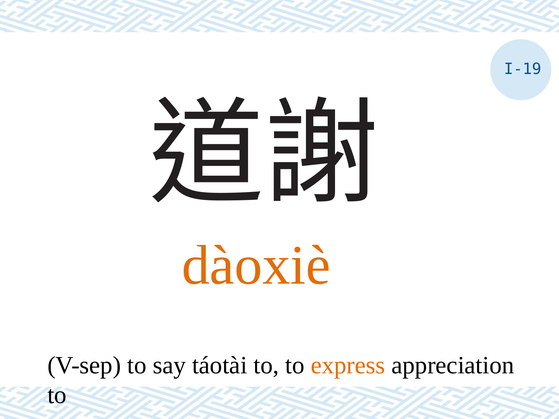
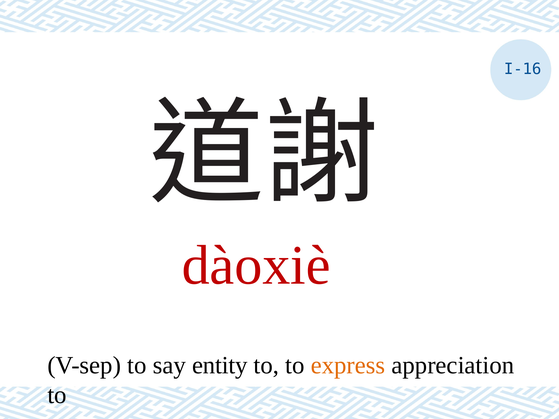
I-19: I-19 -> I-16
dàoxiè colour: orange -> red
táotài: táotài -> entity
